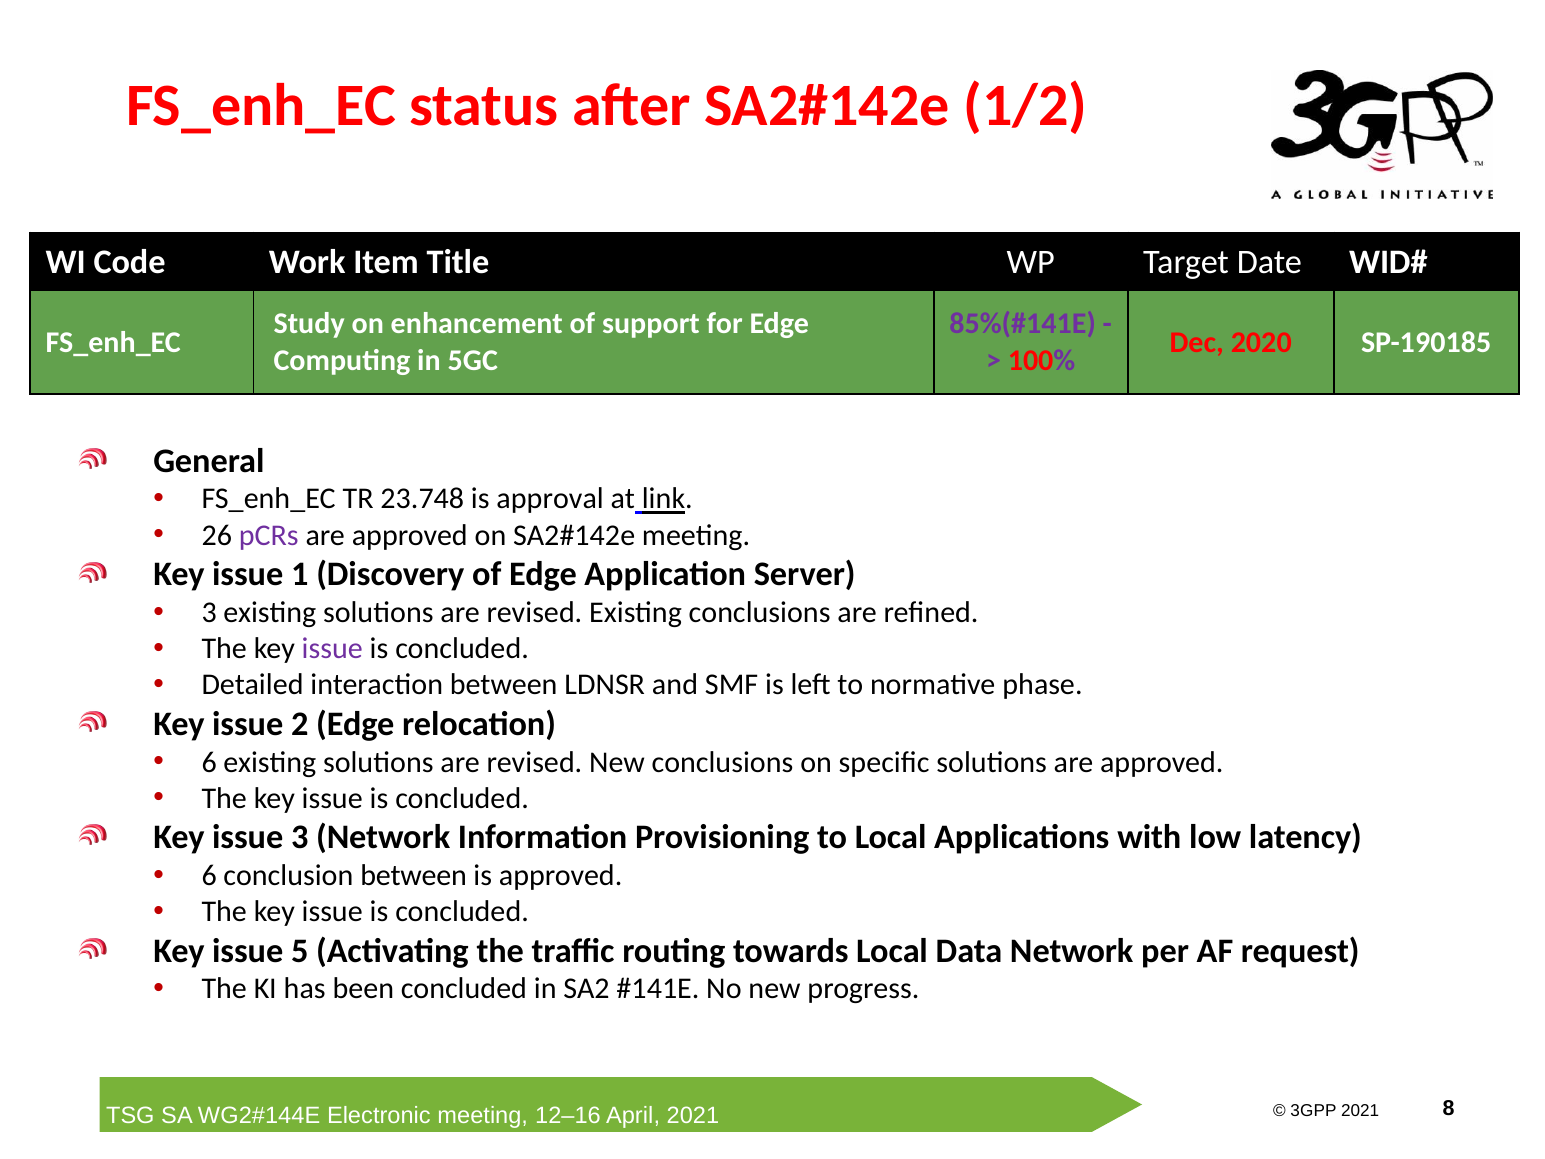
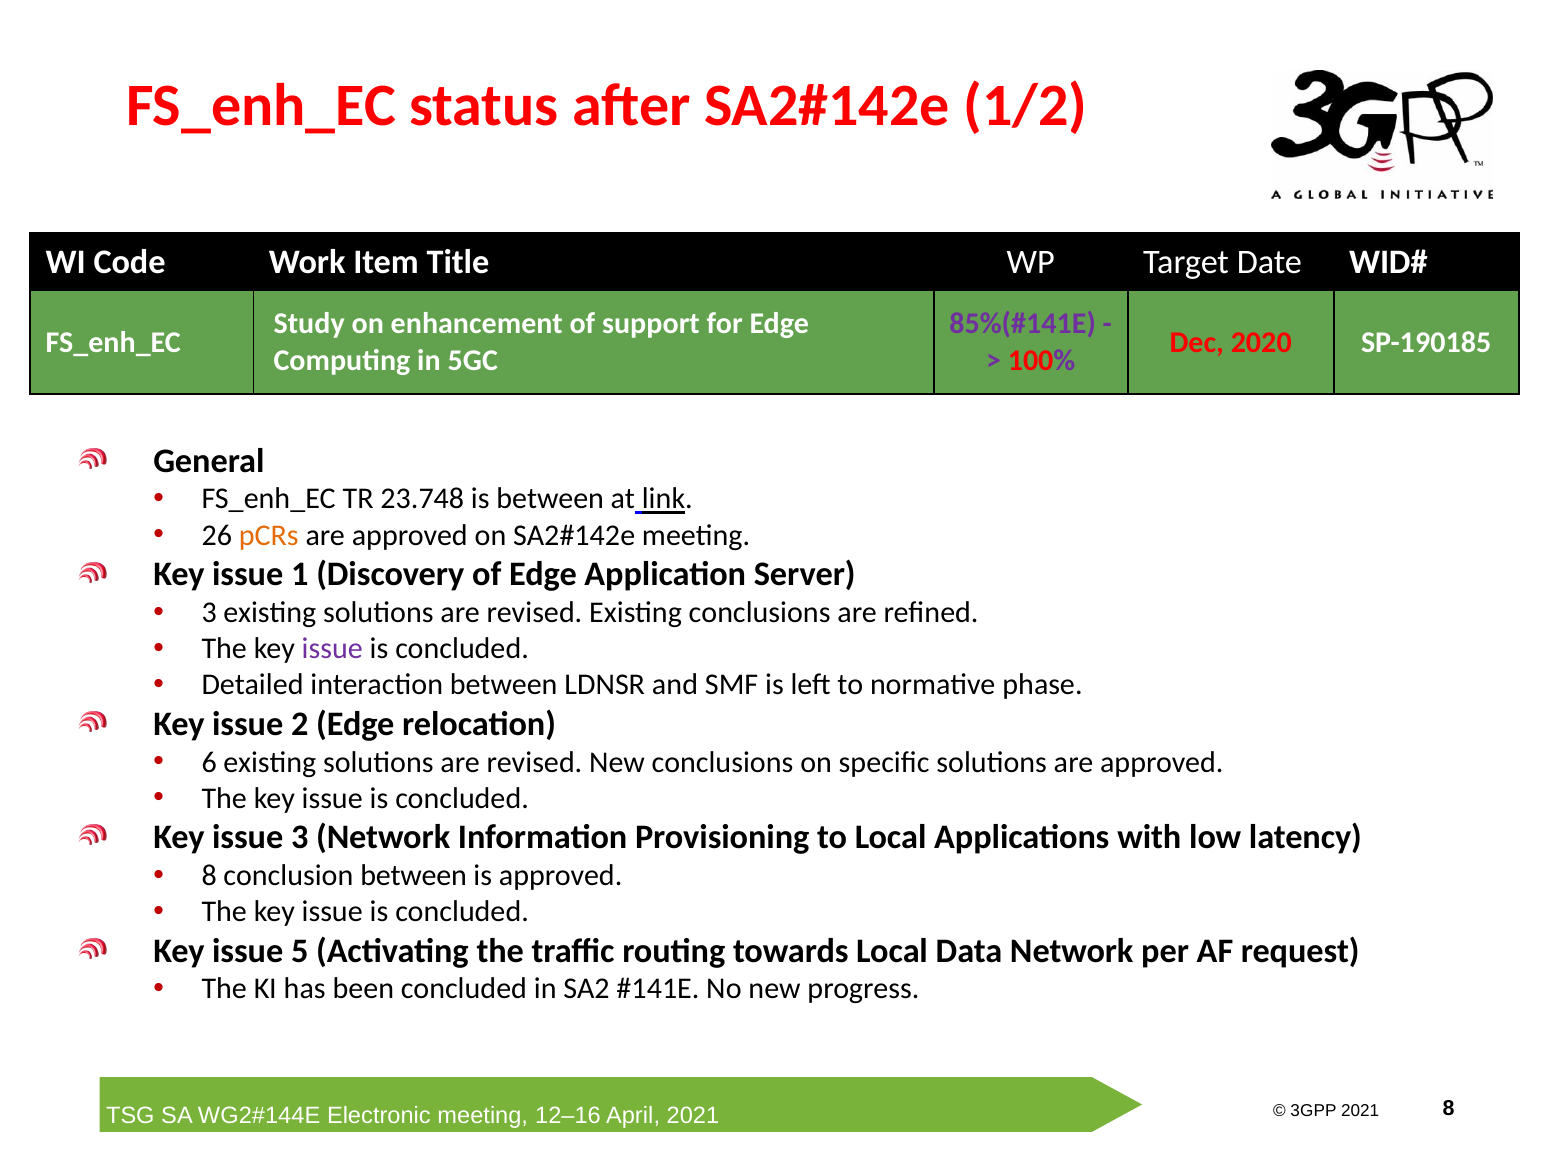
is approval: approval -> between
pCRs colour: purple -> orange
6 at (209, 875): 6 -> 8
